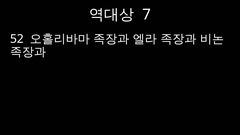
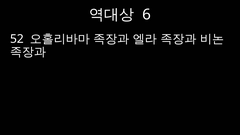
7: 7 -> 6
